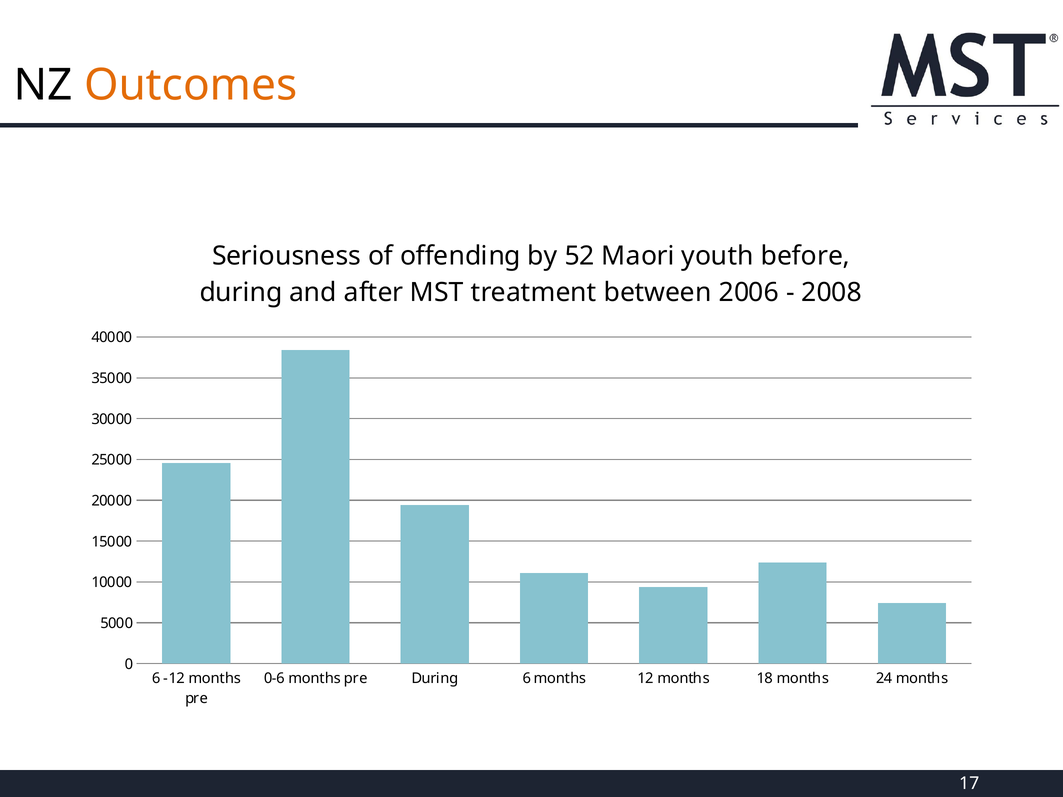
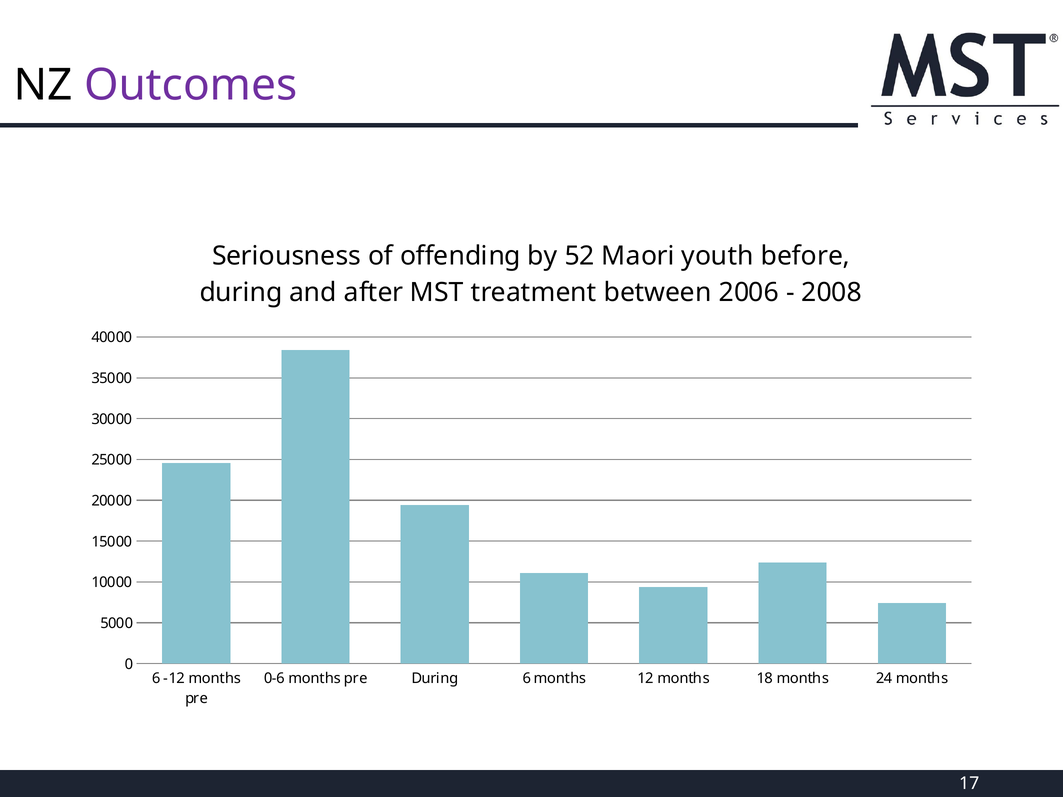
Outcomes colour: orange -> purple
